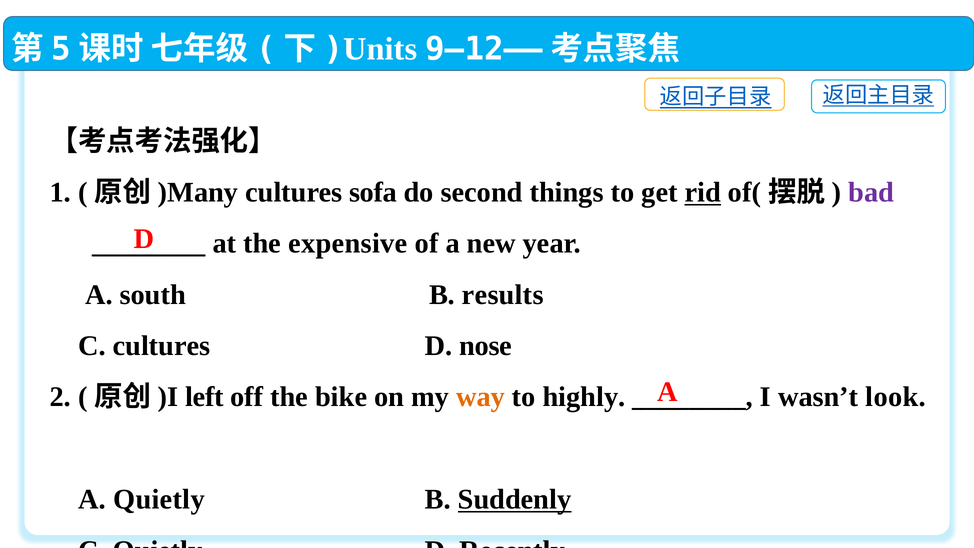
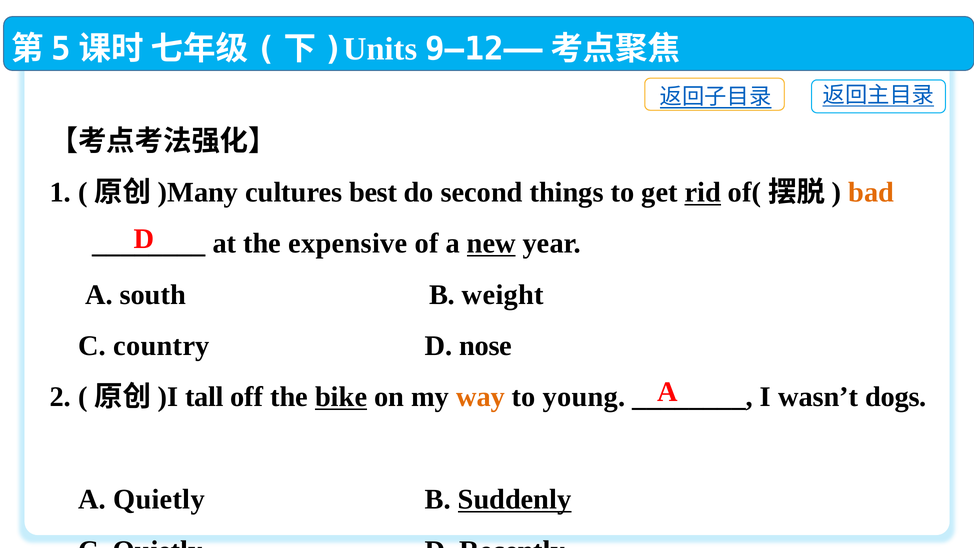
sofa: sofa -> best
bad colour: purple -> orange
new underline: none -> present
results: results -> weight
C cultures: cultures -> country
left: left -> tall
bike underline: none -> present
highly: highly -> young
look: look -> dogs
